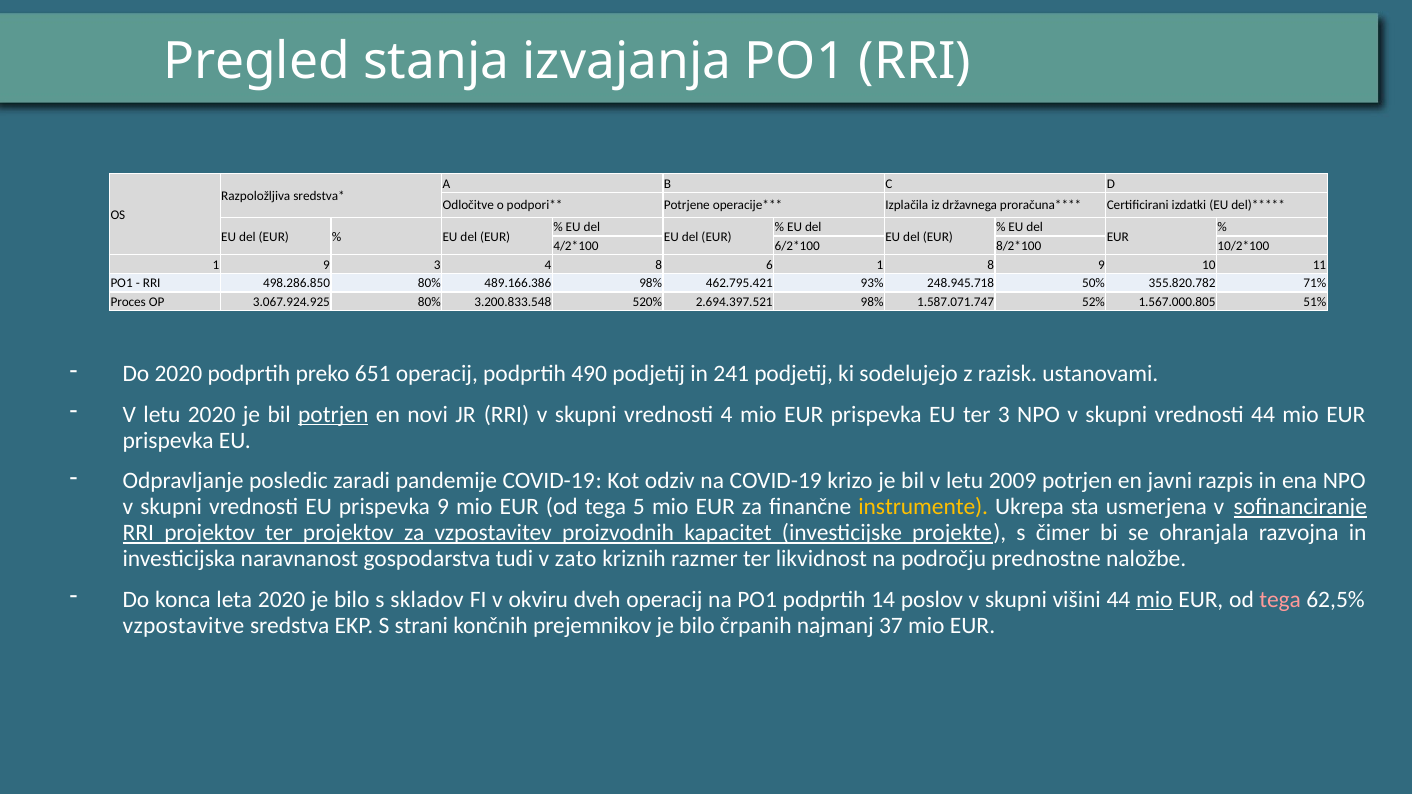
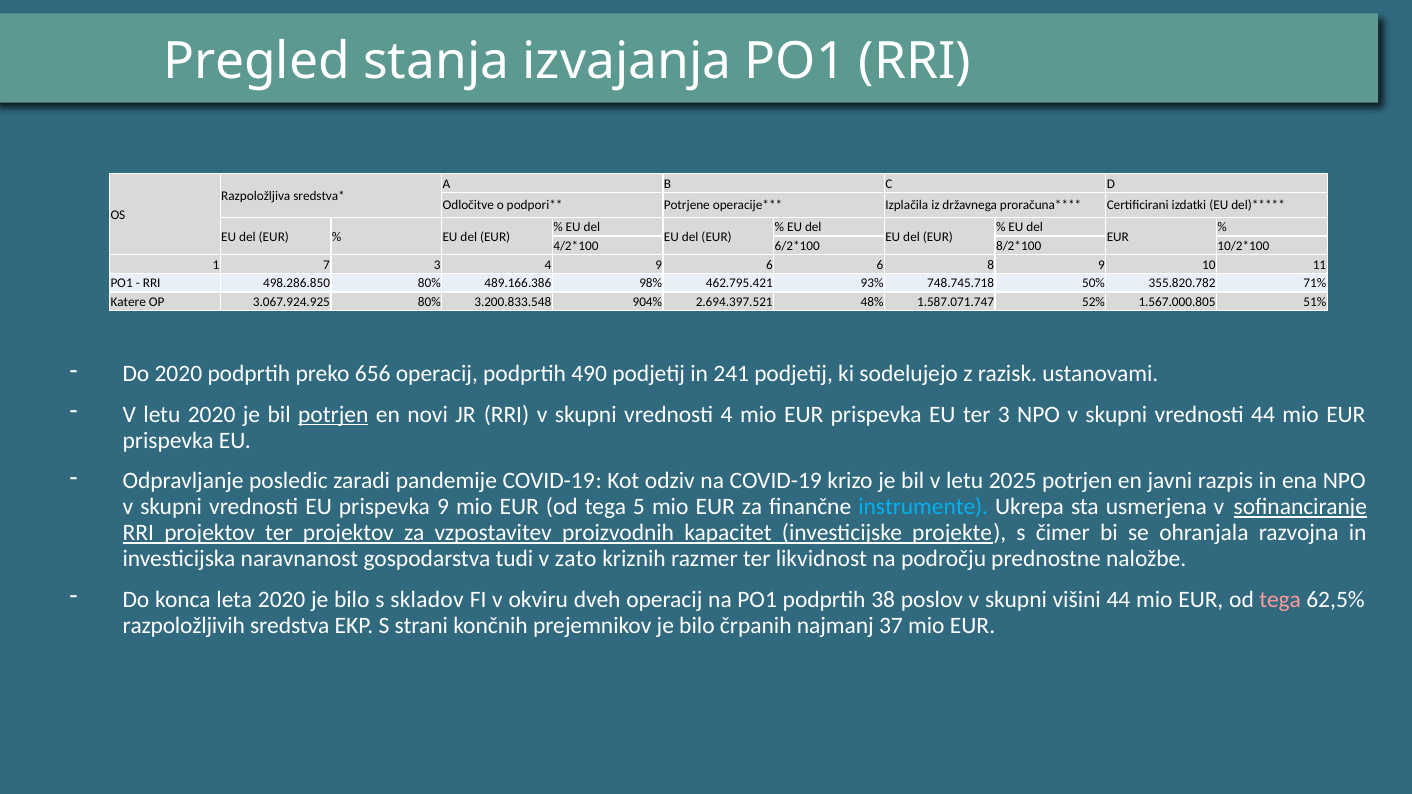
1 9: 9 -> 7
4 8: 8 -> 9
6 1: 1 -> 6
248.945.718: 248.945.718 -> 748.745.718
Proces: Proces -> Katere
520%: 520% -> 904%
2.694.397.521 98%: 98% -> 48%
651: 651 -> 656
2009: 2009 -> 2025
instrumente colour: yellow -> light blue
14: 14 -> 38
mio at (1154, 600) underline: present -> none
vzpostavitve: vzpostavitve -> razpoložljivih
